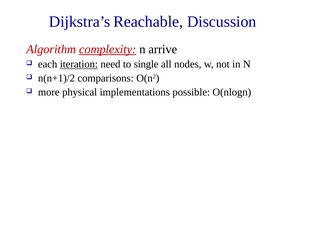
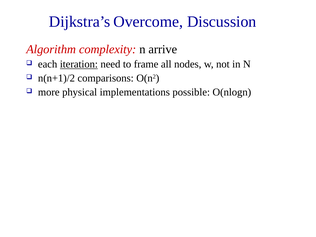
Reachable: Reachable -> Overcome
complexity underline: present -> none
single: single -> frame
